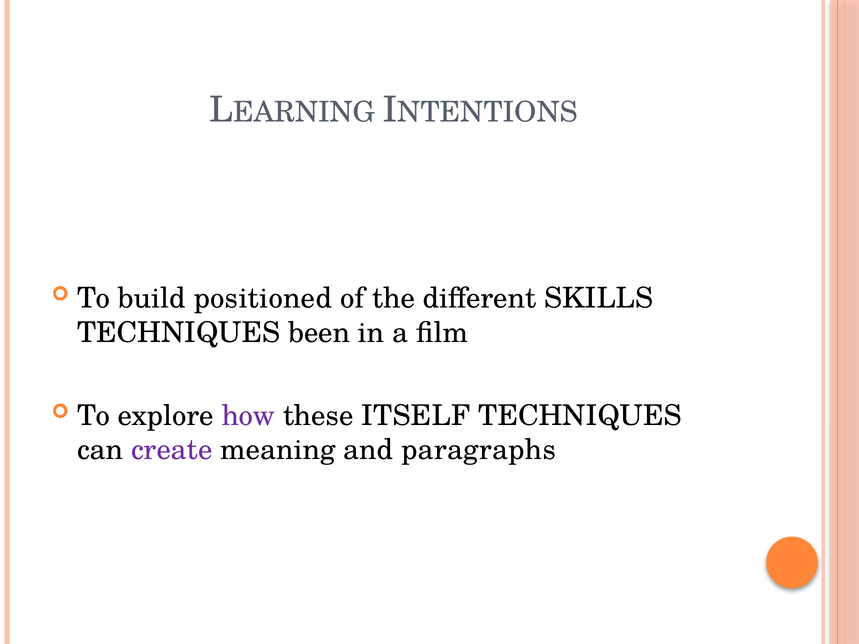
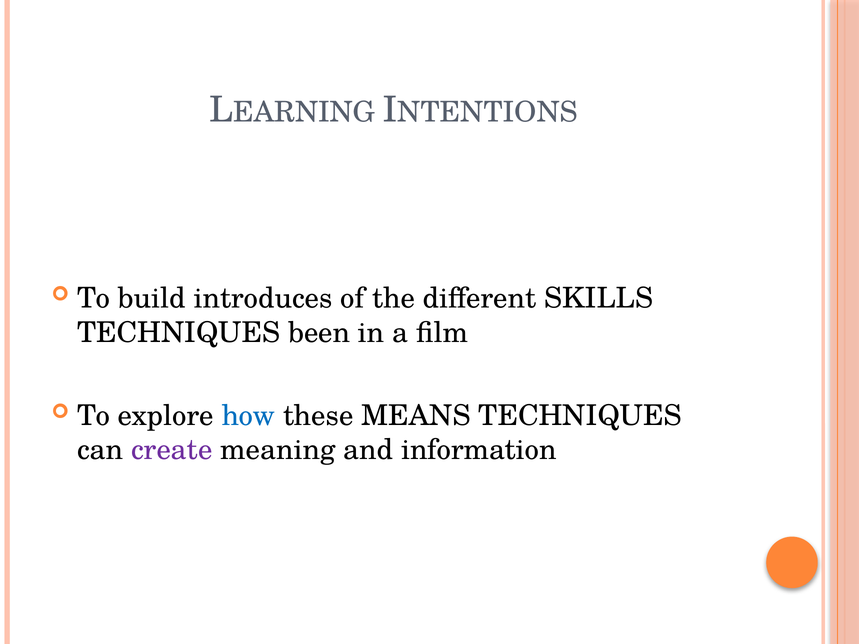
positioned: positioned -> introduces
how colour: purple -> blue
ITSELF: ITSELF -> MEANS
paragraphs: paragraphs -> information
